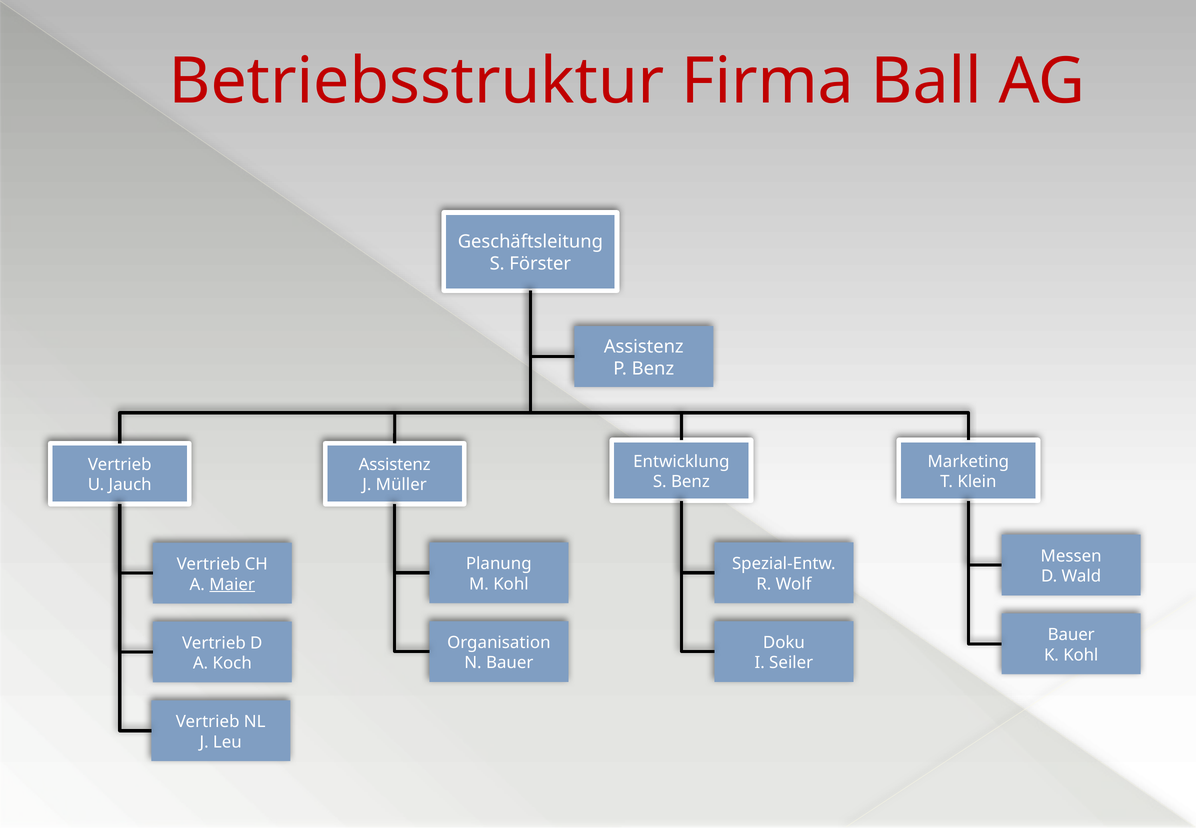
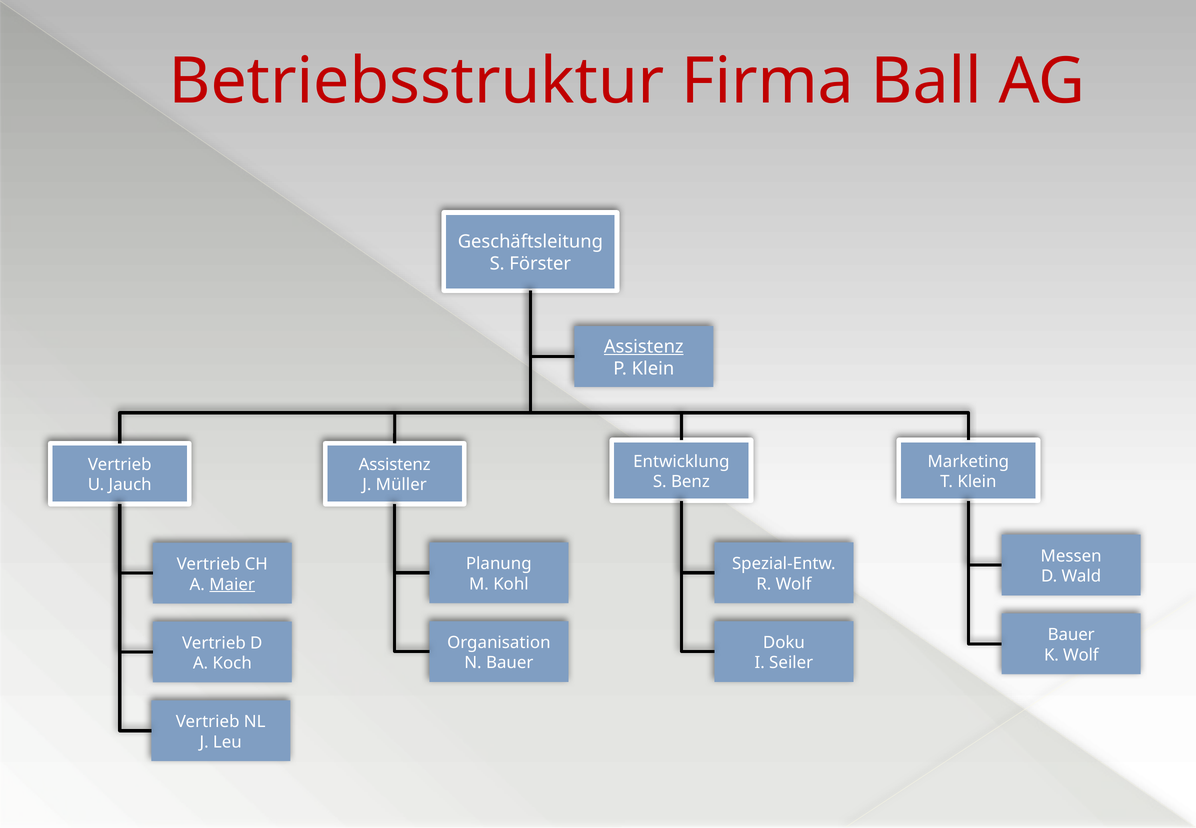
Assistenz at (644, 347) underline: none -> present
P Benz: Benz -> Klein
K Kohl: Kohl -> Wolf
